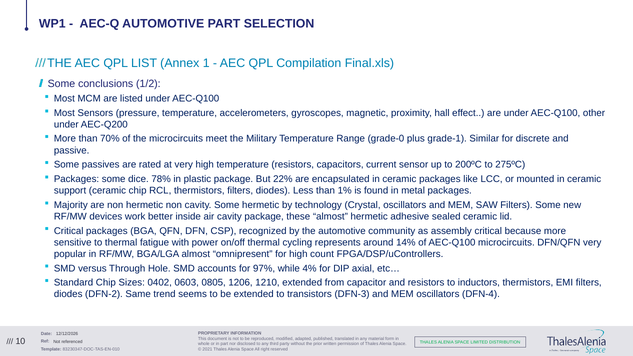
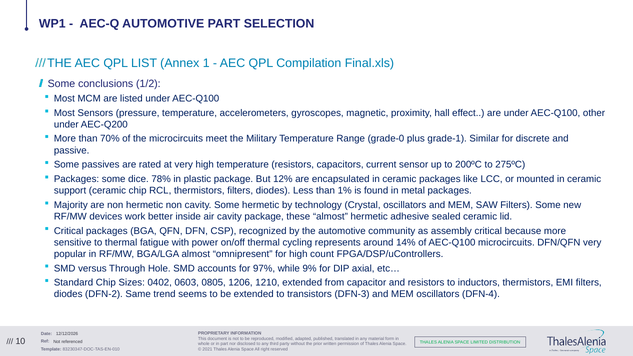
22%: 22% -> 12%
4%: 4% -> 9%
